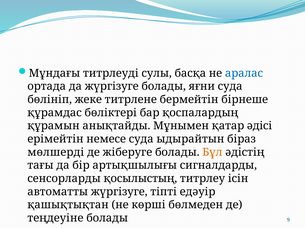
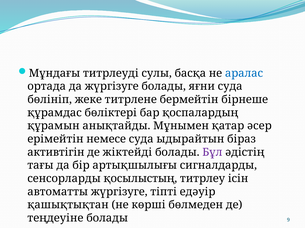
әдісі: әдісі -> әсер
мөлшерді: мөлшерді -> активтігін
жіберуге: жіберуге -> жіктейді
Бұл colour: orange -> purple
